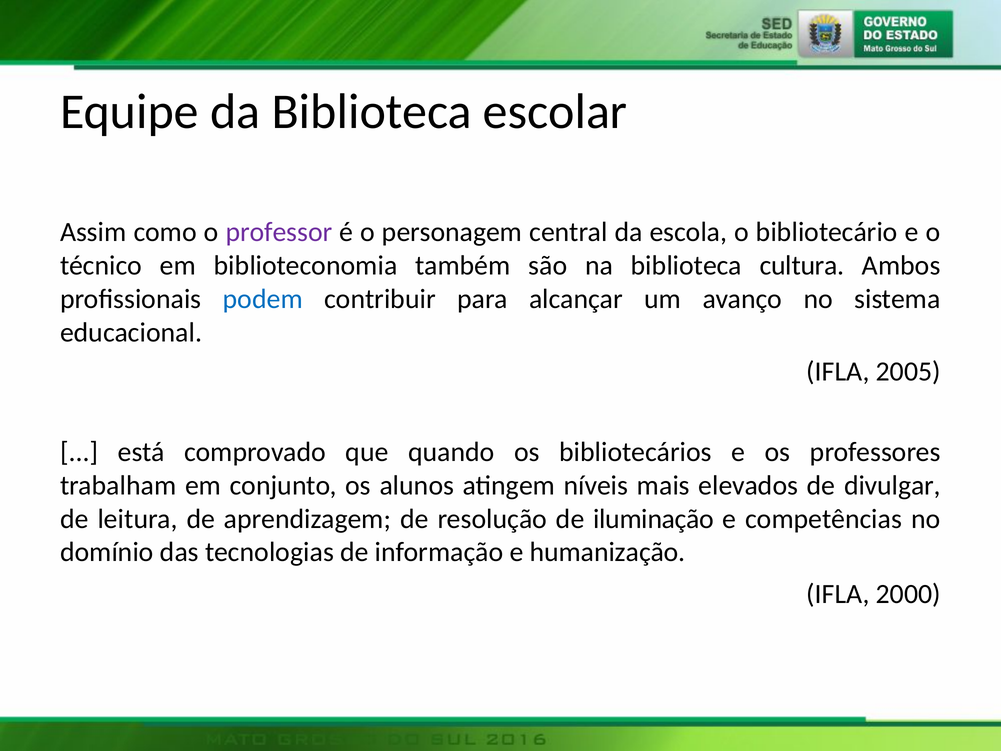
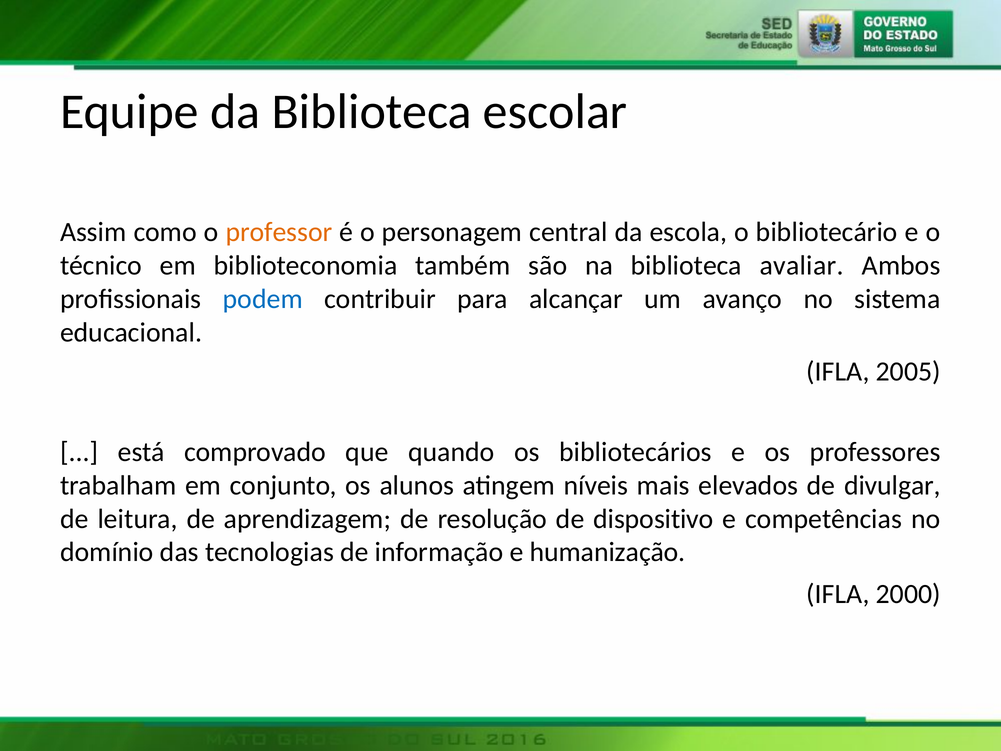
professor colour: purple -> orange
cultura: cultura -> avaliar
iluminação: iluminação -> dispositivo
